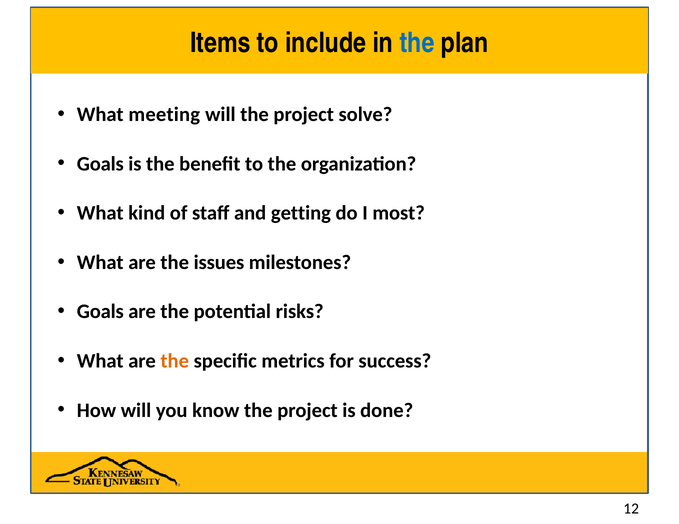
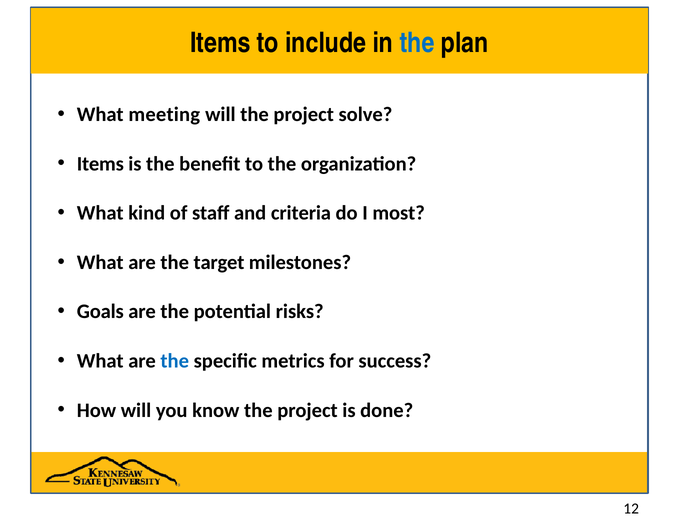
Goals at (100, 164): Goals -> Items
getting: getting -> criteria
issues: issues -> target
the at (175, 361) colour: orange -> blue
